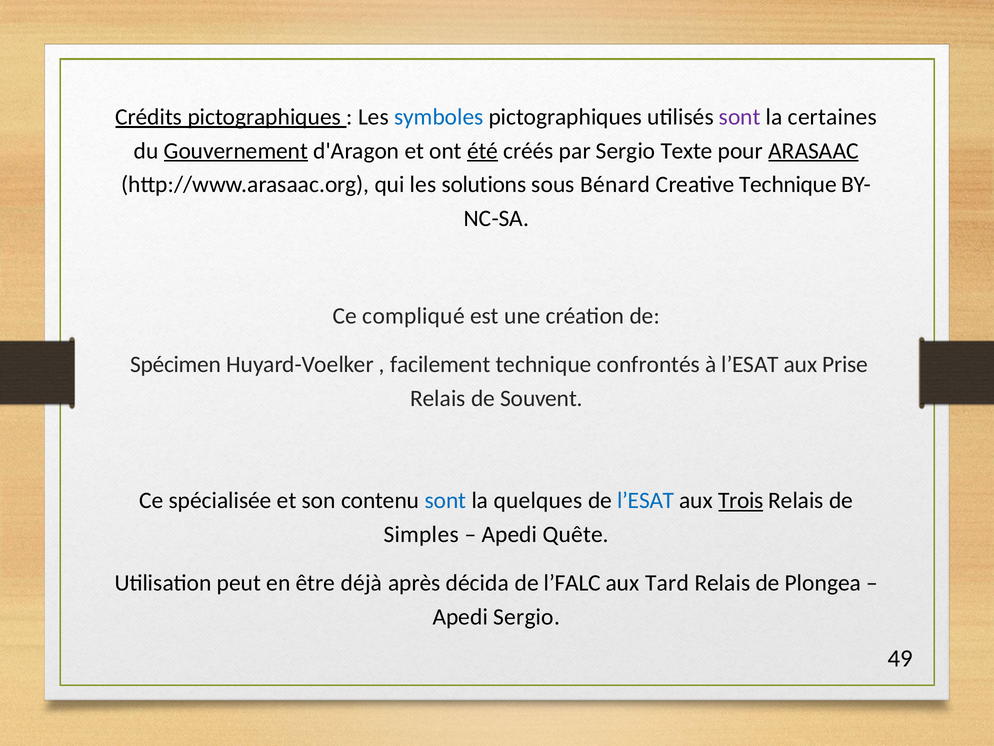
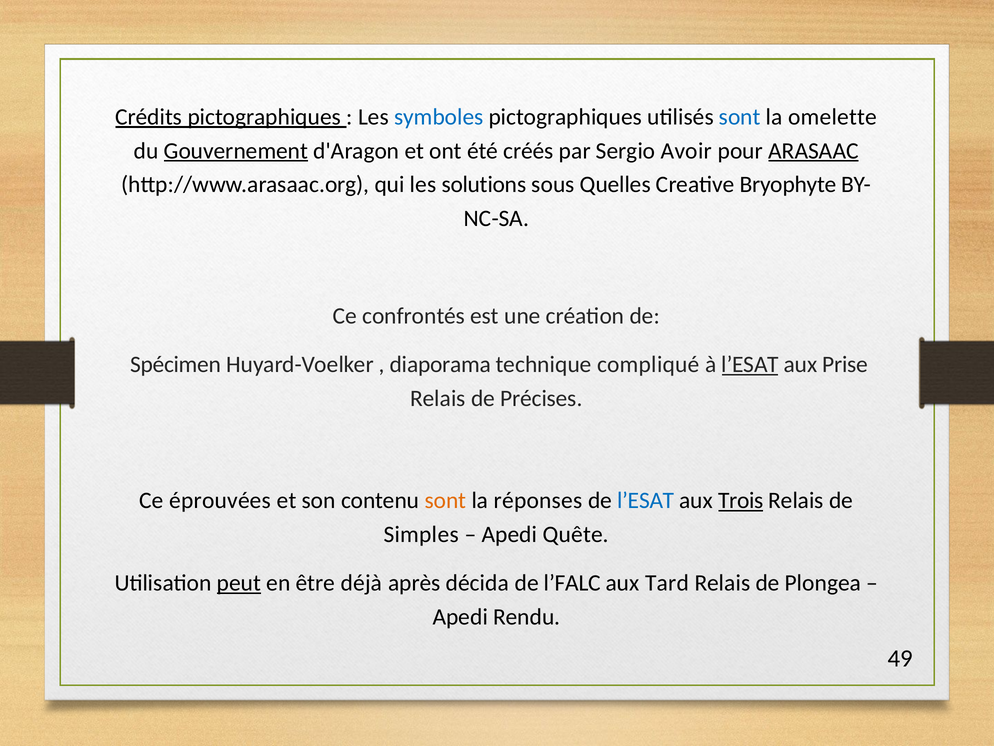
sont at (740, 117) colour: purple -> blue
certaines: certaines -> omelette
été underline: present -> none
Texte: Texte -> Avoir
Bénard: Bénard -> Quelles
Creative Technique: Technique -> Bryophyte
compliqué: compliqué -> confrontés
facilement: facilement -> diaporama
confrontés: confrontés -> compliqué
l’ESAT at (750, 364) underline: none -> present
Souvent: Souvent -> Précises
spécialisée: spécialisée -> éprouvées
sont at (445, 500) colour: blue -> orange
quelques: quelques -> réponses
peut underline: none -> present
Apedi Sergio: Sergio -> Rendu
